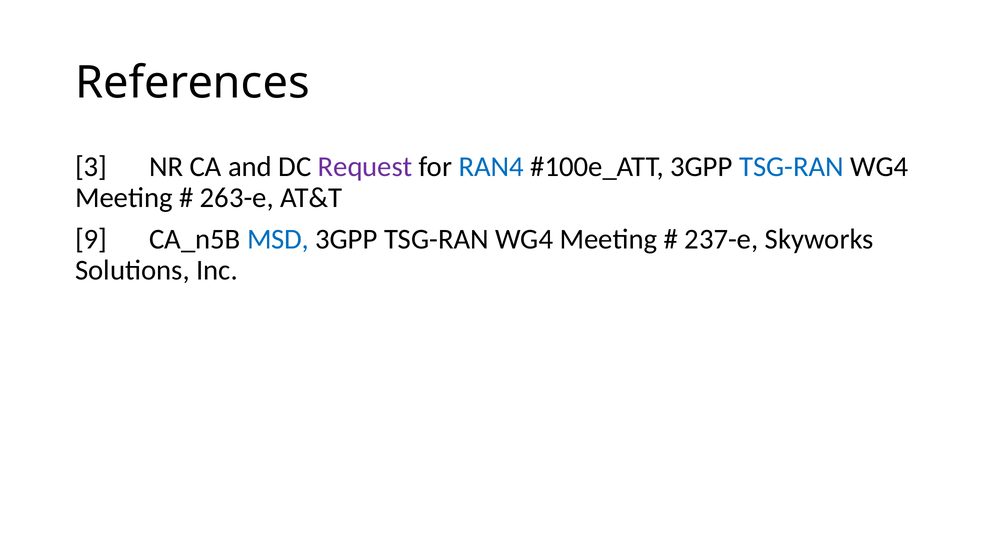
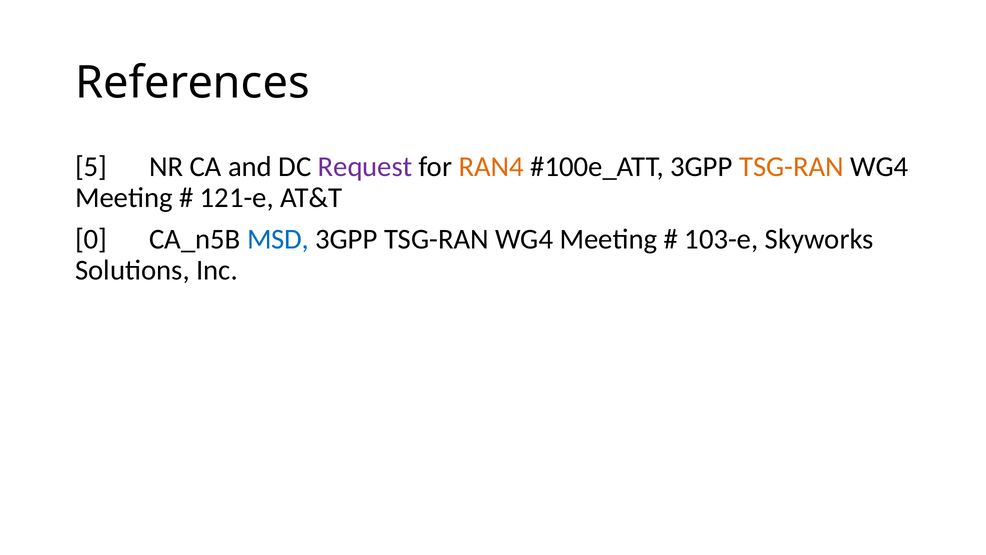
3: 3 -> 5
RAN4 colour: blue -> orange
TSG-RAN at (791, 167) colour: blue -> orange
263-e: 263-e -> 121-e
9: 9 -> 0
237-e: 237-e -> 103-e
